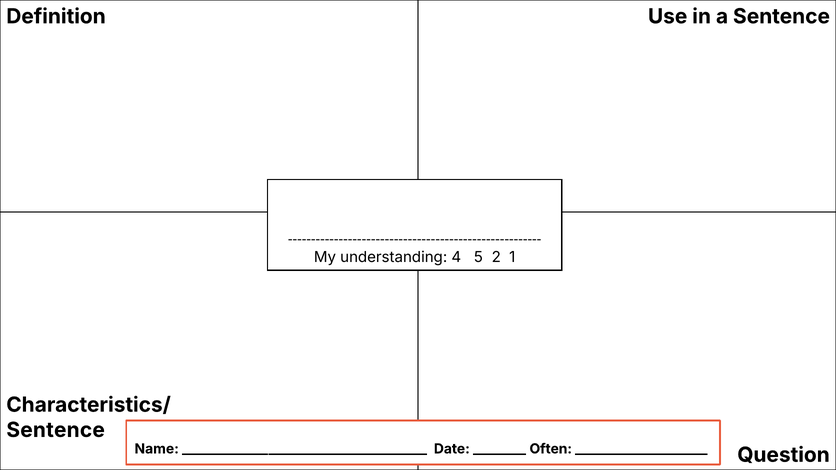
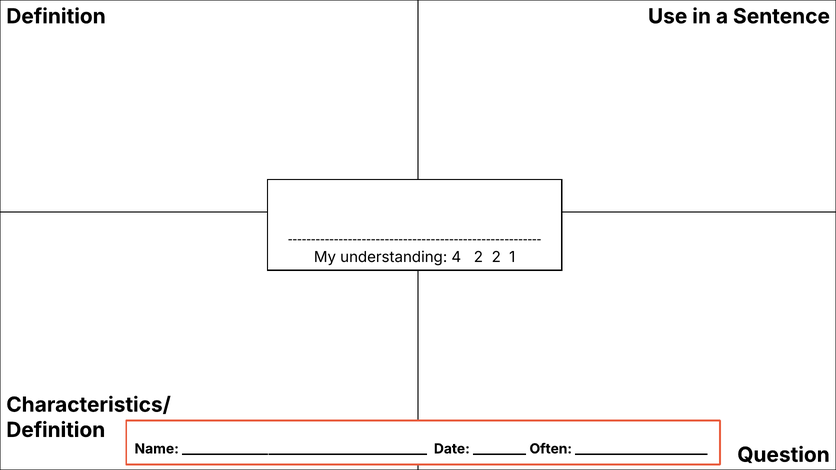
4 5: 5 -> 2
Sentence at (56, 430): Sentence -> Definition
